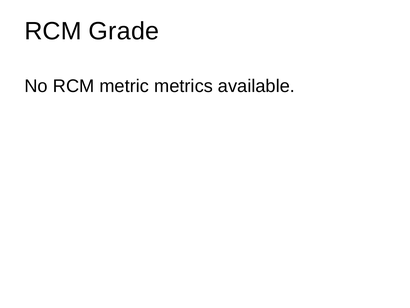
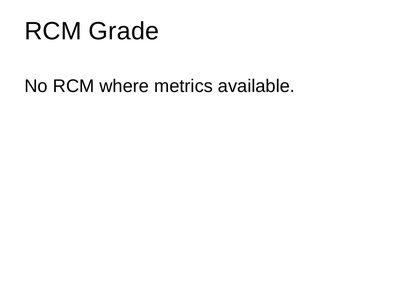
metric: metric -> where
